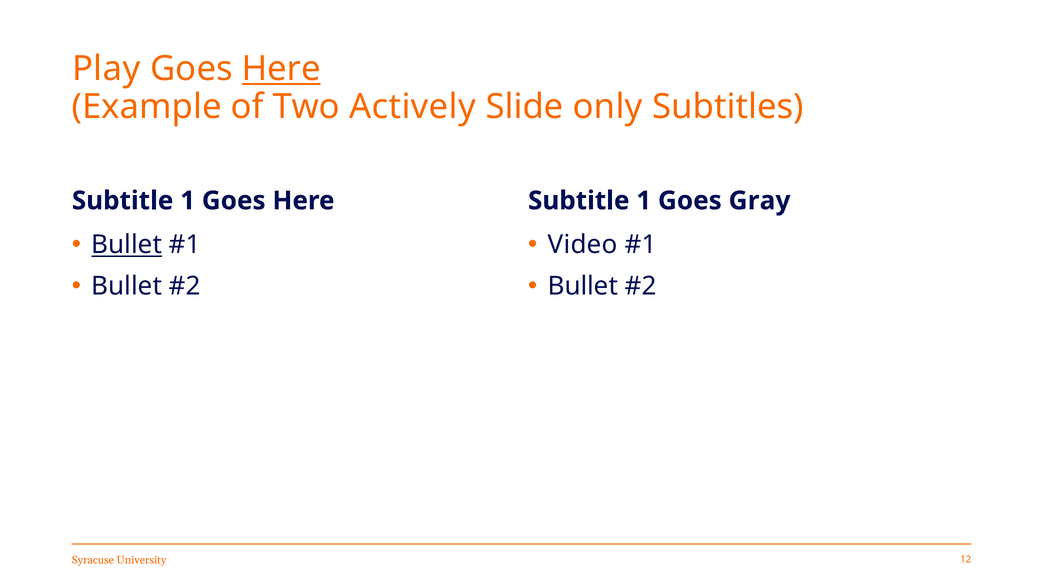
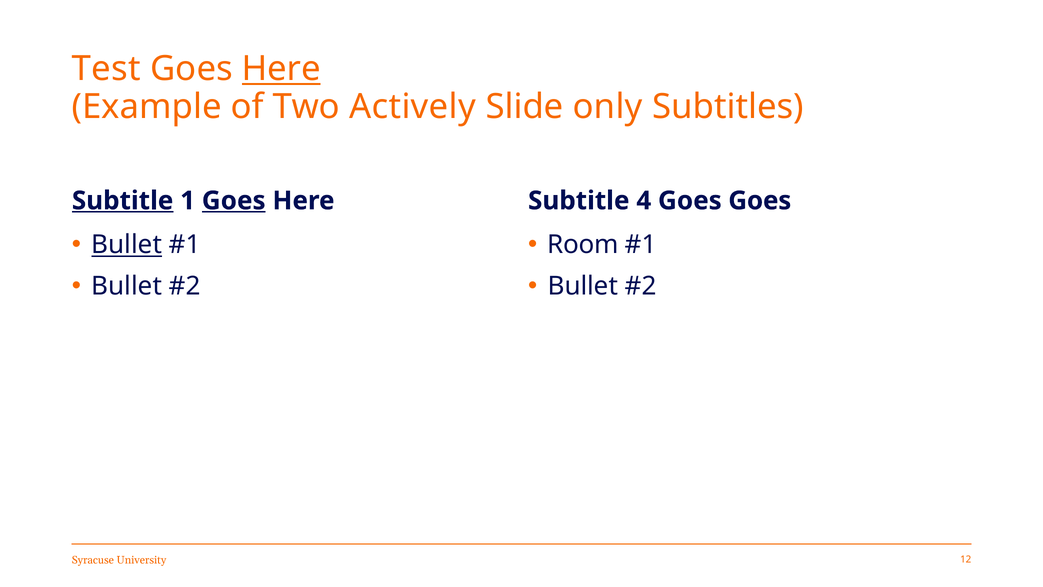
Play: Play -> Test
Subtitle at (123, 201) underline: none -> present
Goes at (234, 201) underline: none -> present
1 at (644, 201): 1 -> 4
Goes Gray: Gray -> Goes
Video: Video -> Room
